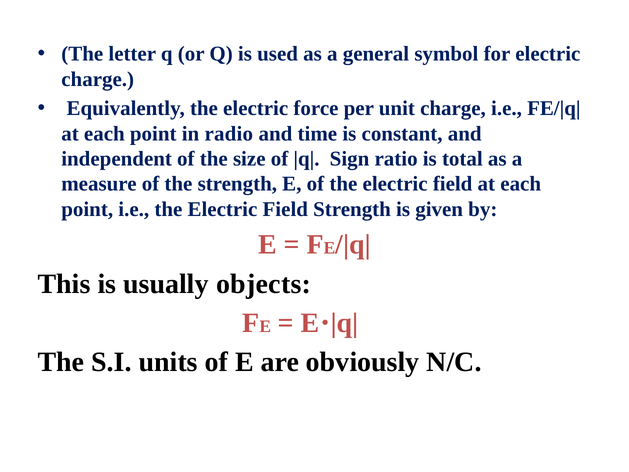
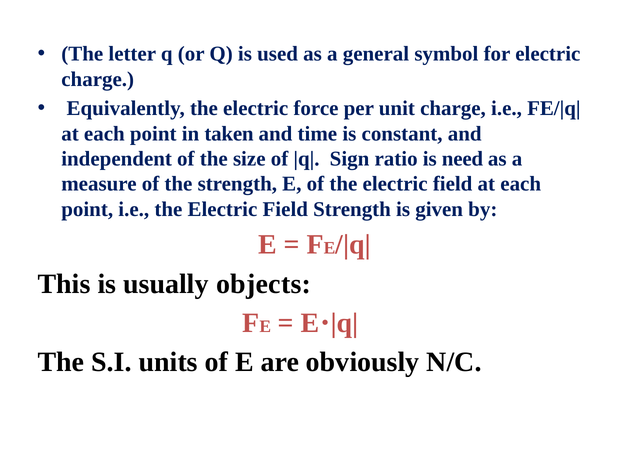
radio: radio -> taken
total: total -> need
